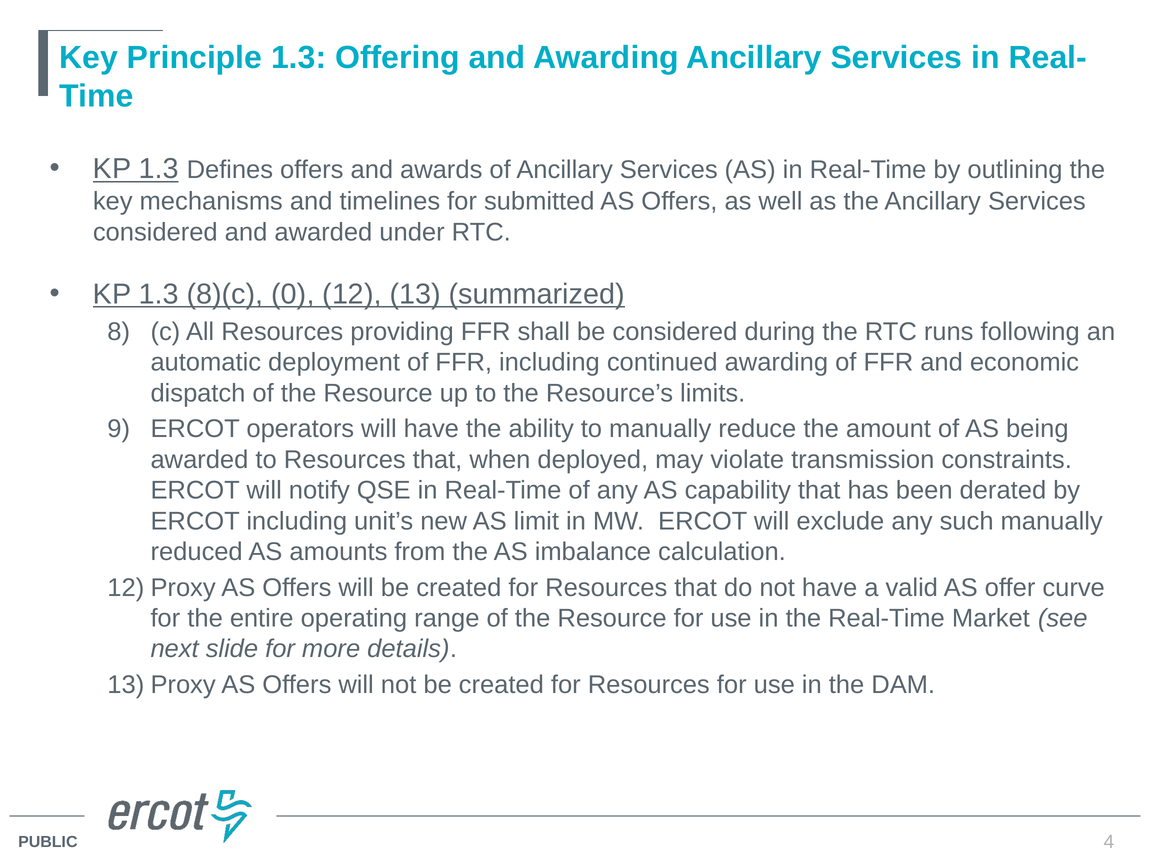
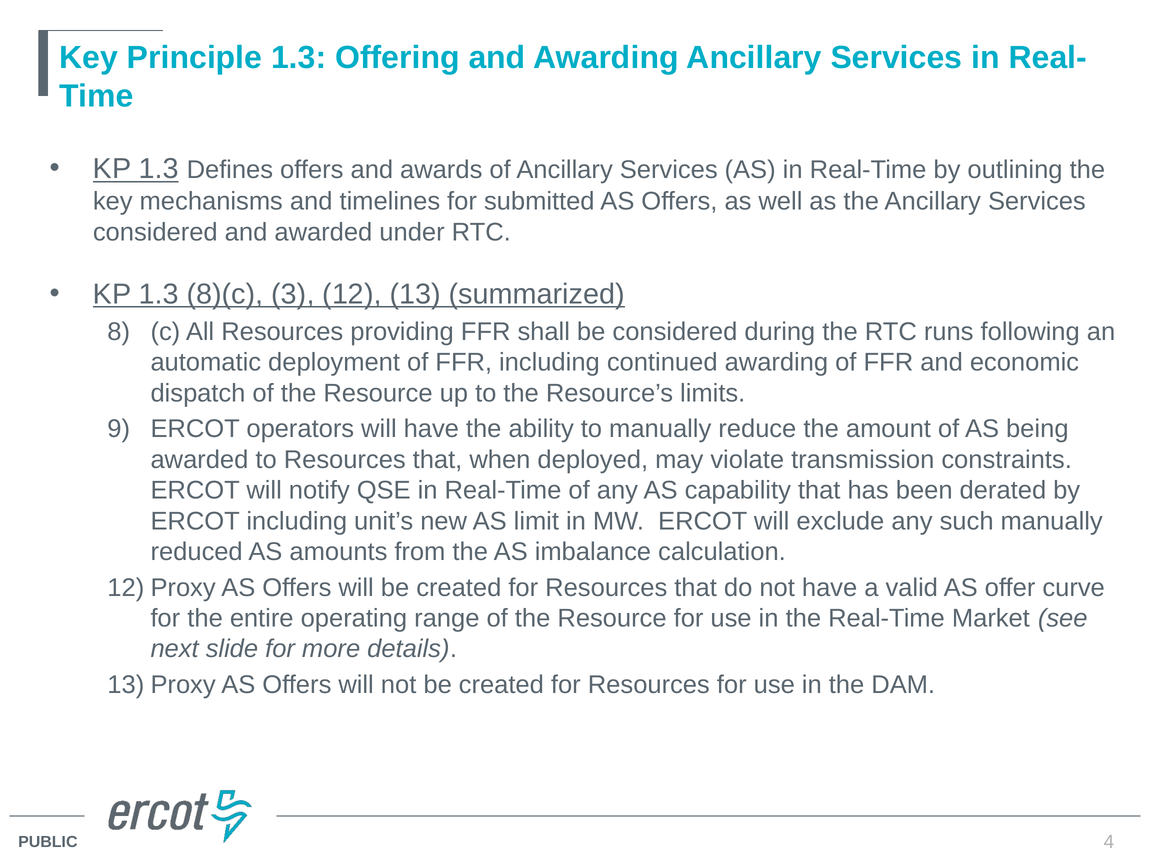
0: 0 -> 3
